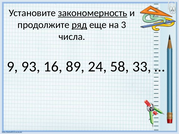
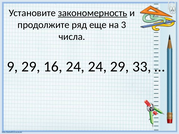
ряд underline: present -> none
9 93: 93 -> 29
16 89: 89 -> 24
24 58: 58 -> 29
